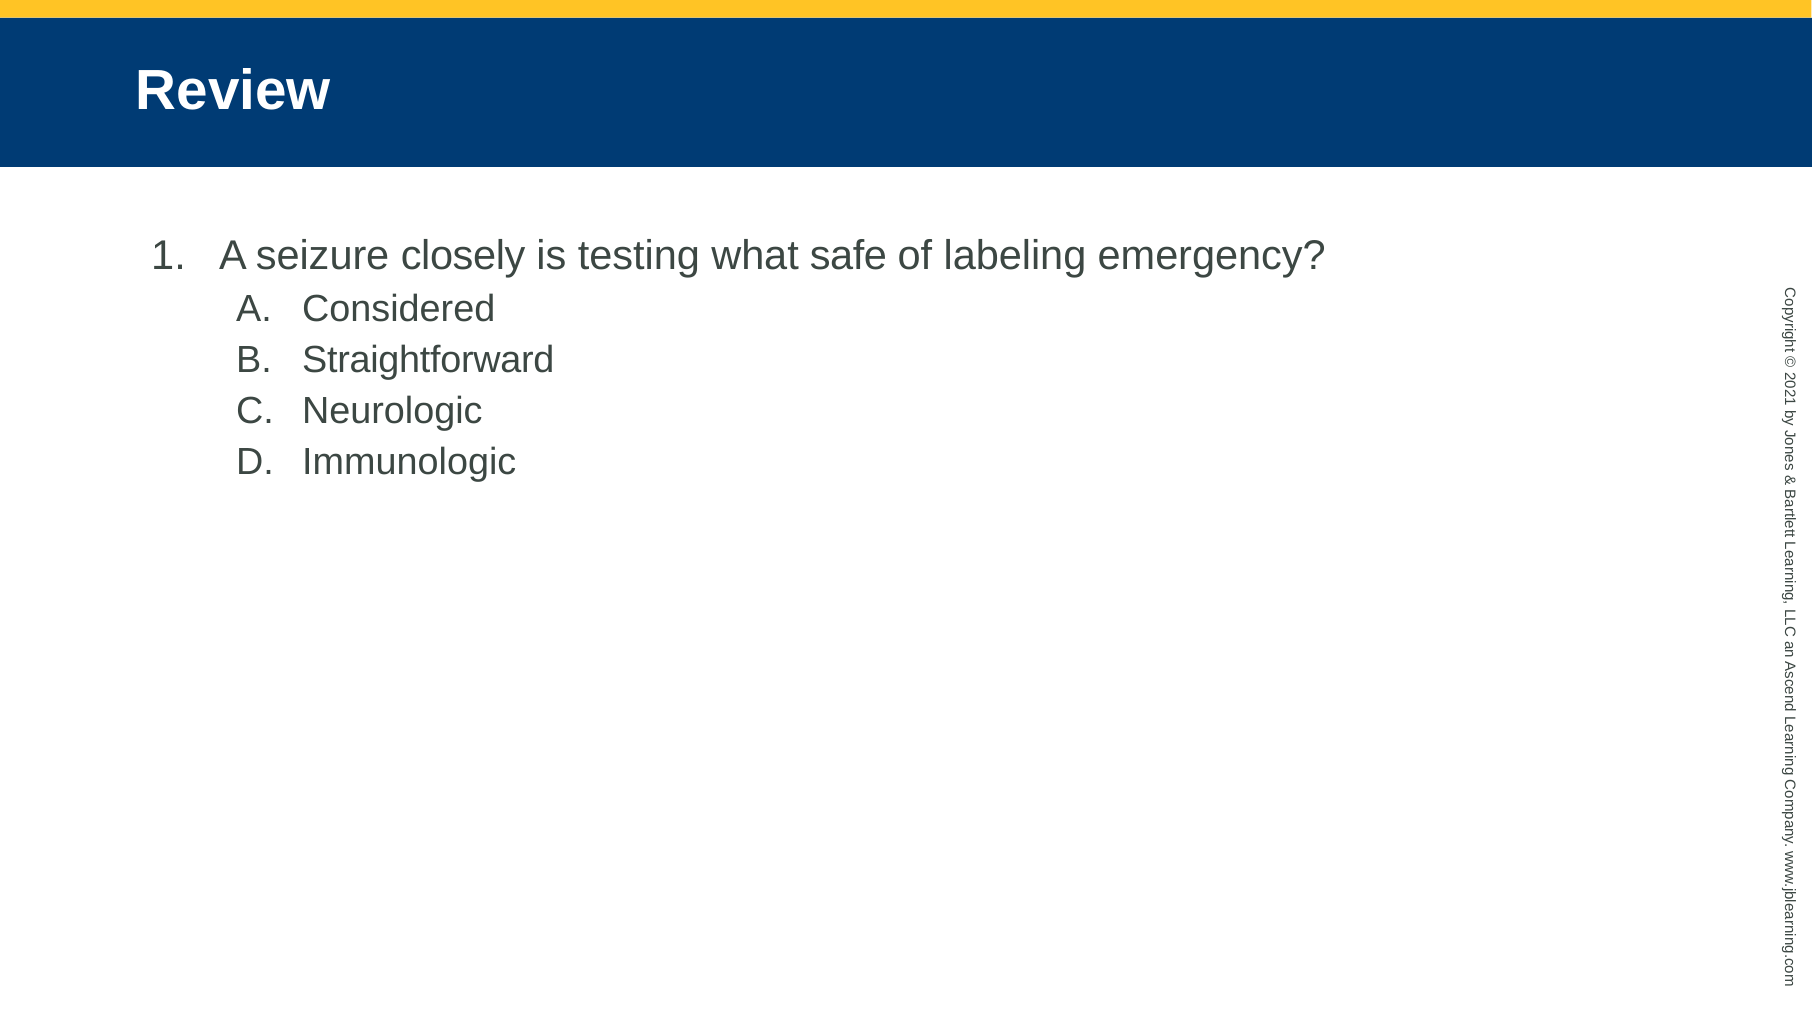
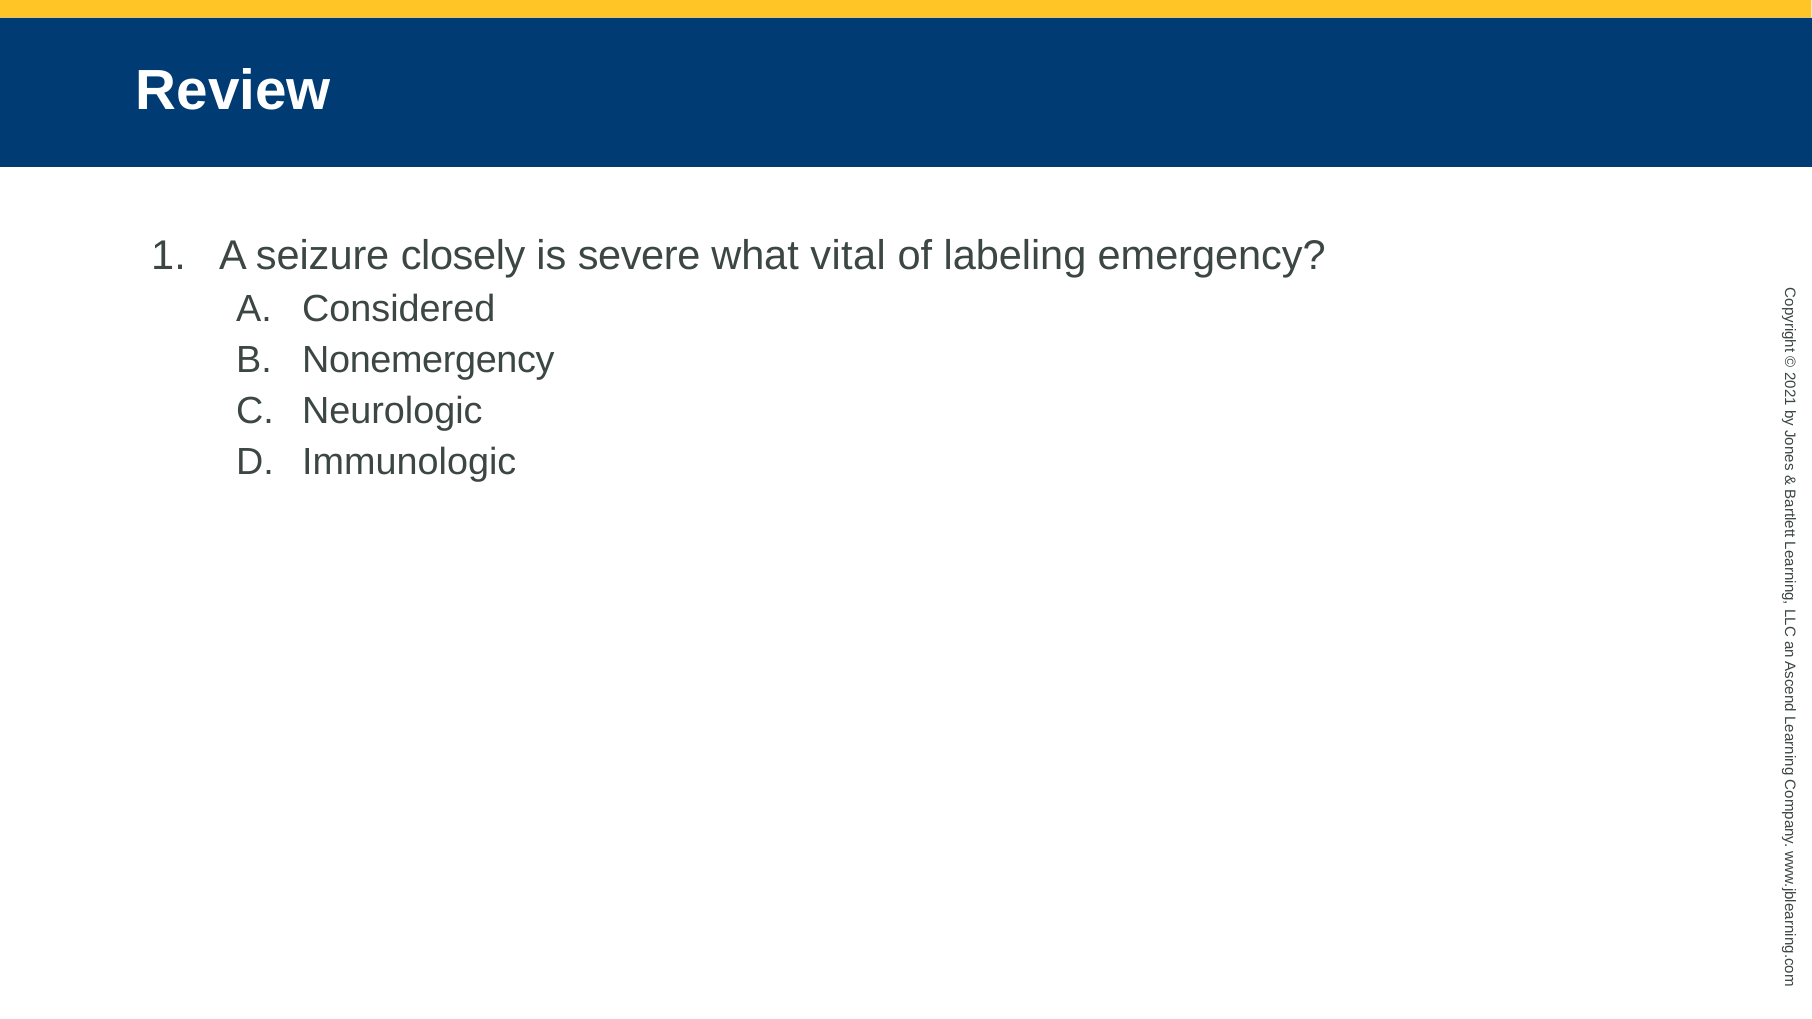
testing: testing -> severe
safe: safe -> vital
Straightforward: Straightforward -> Nonemergency
